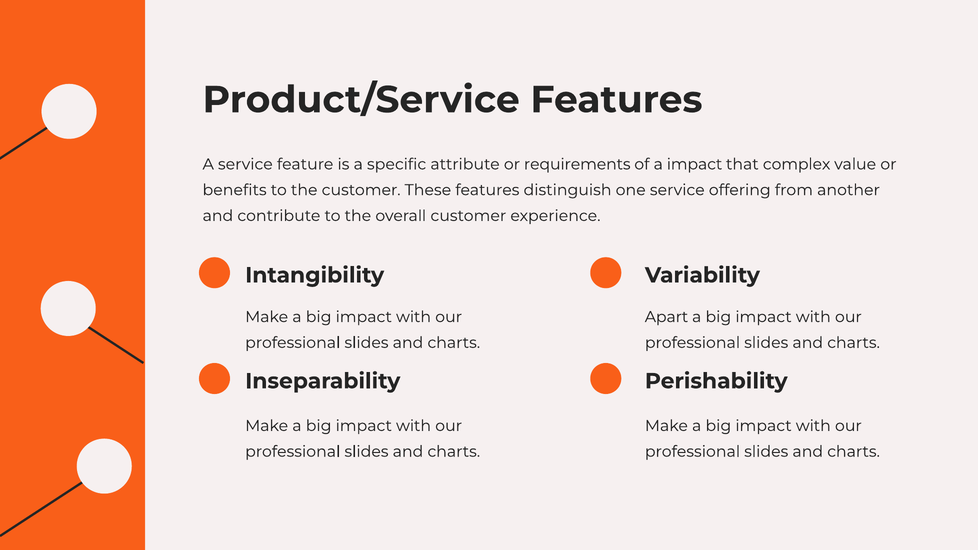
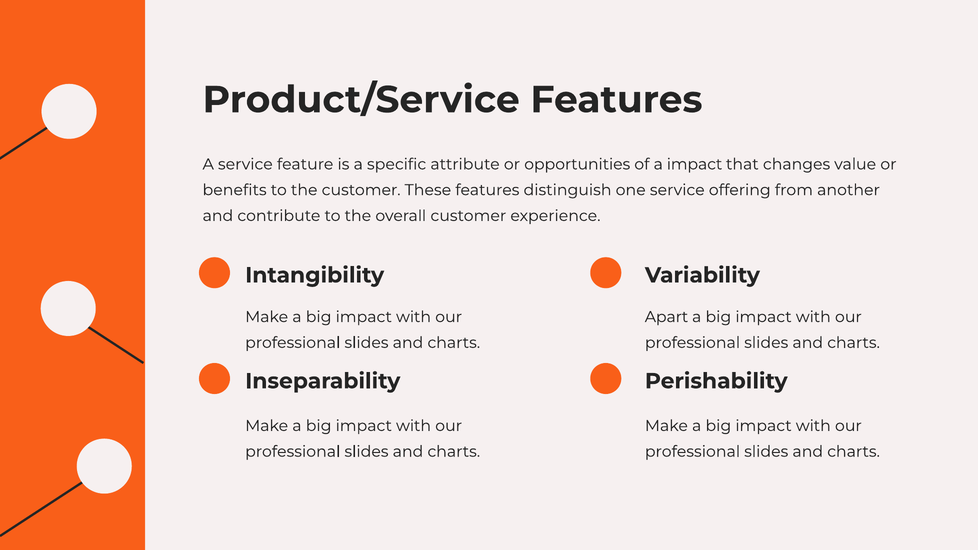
requirements: requirements -> opportunities
complex: complex -> changes
